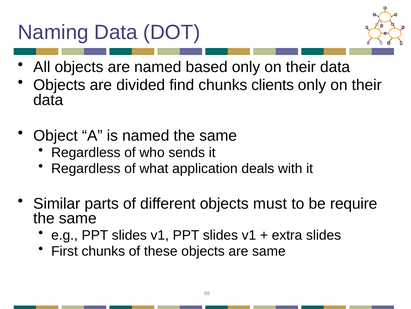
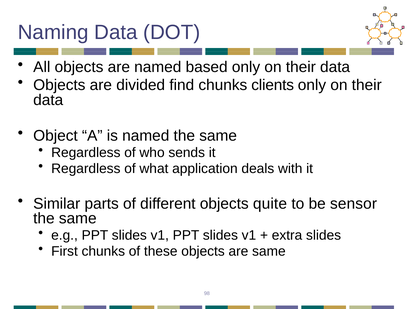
must: must -> quite
require: require -> sensor
